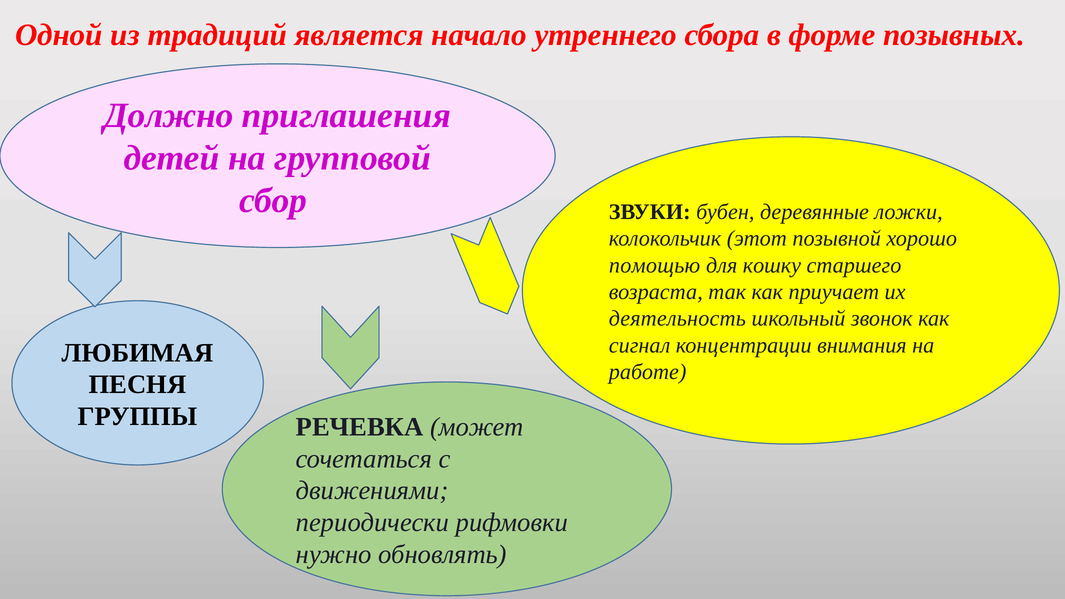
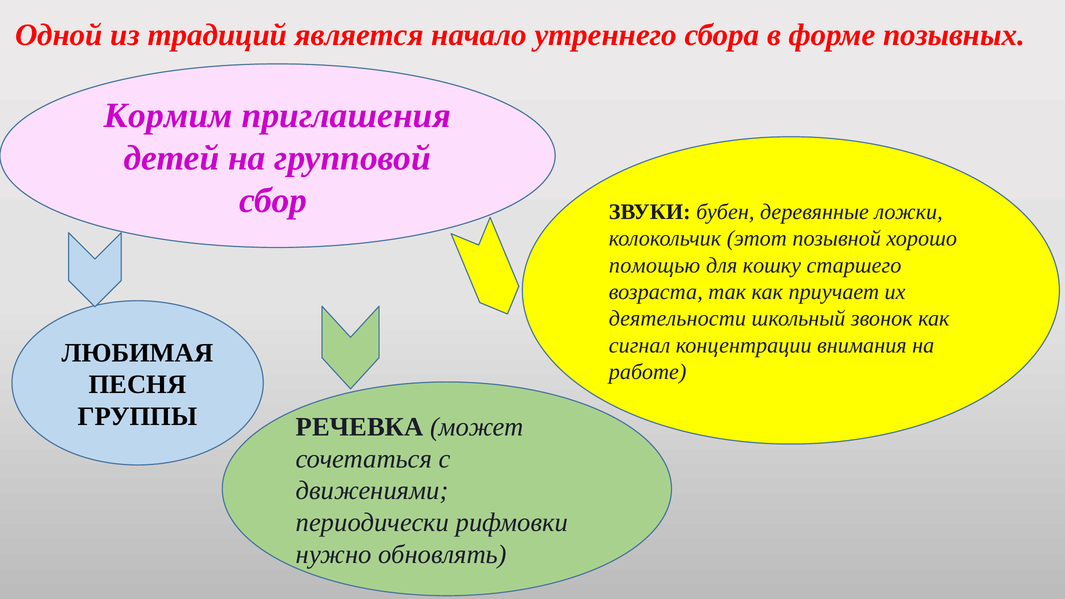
Должно: Должно -> Кормим
деятельность: деятельность -> деятельности
